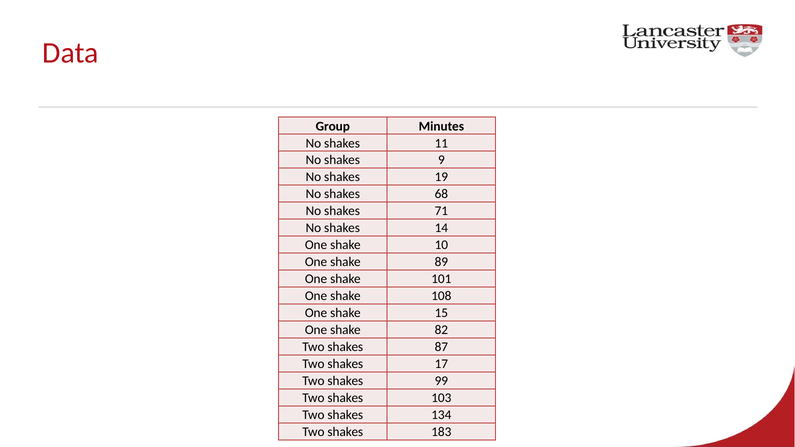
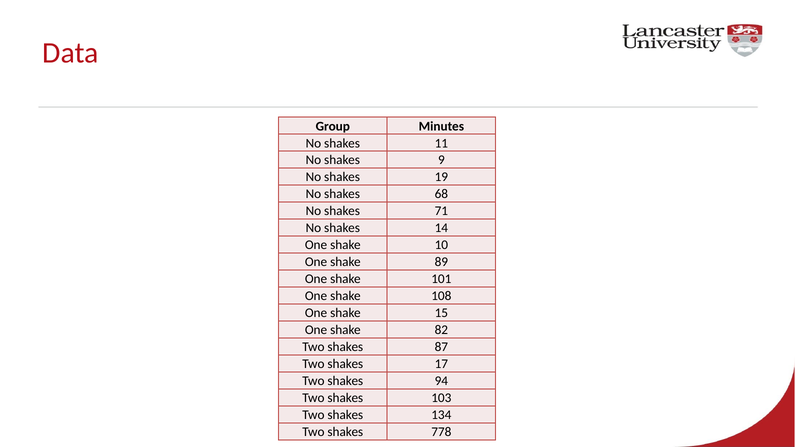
99: 99 -> 94
183: 183 -> 778
